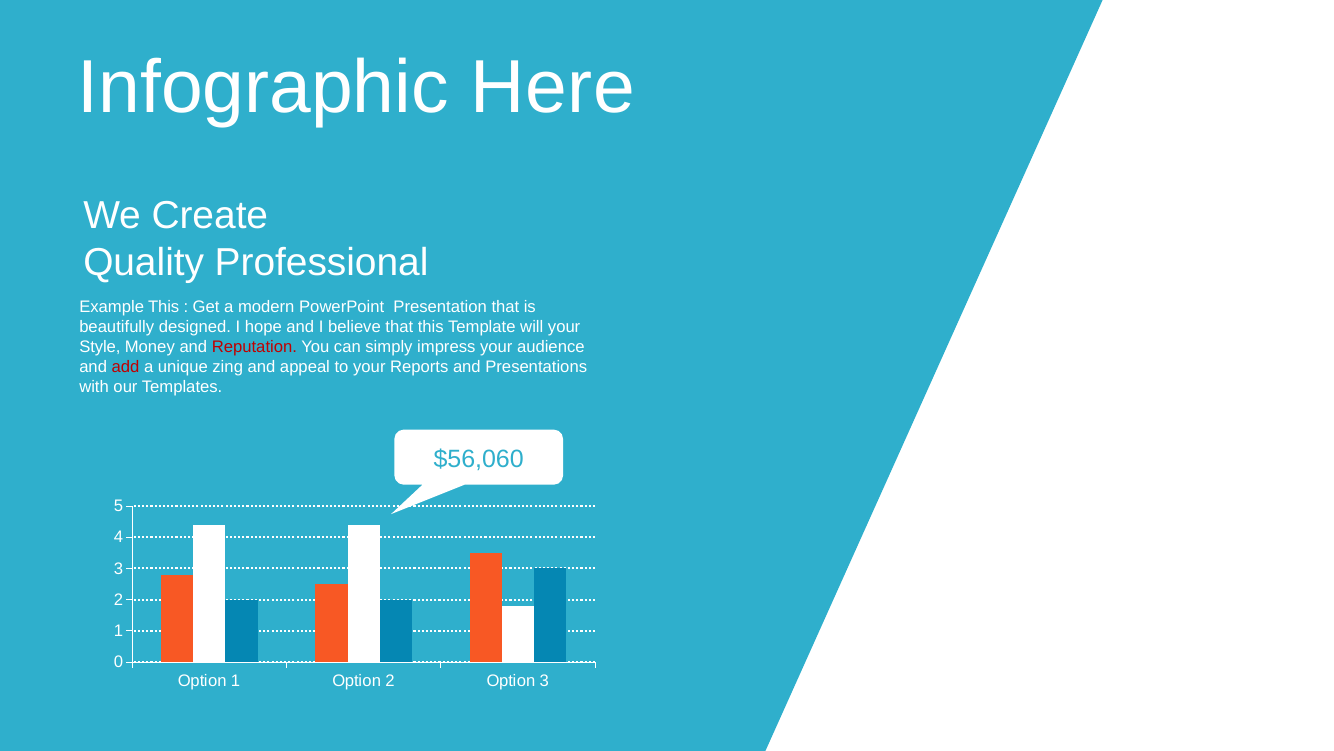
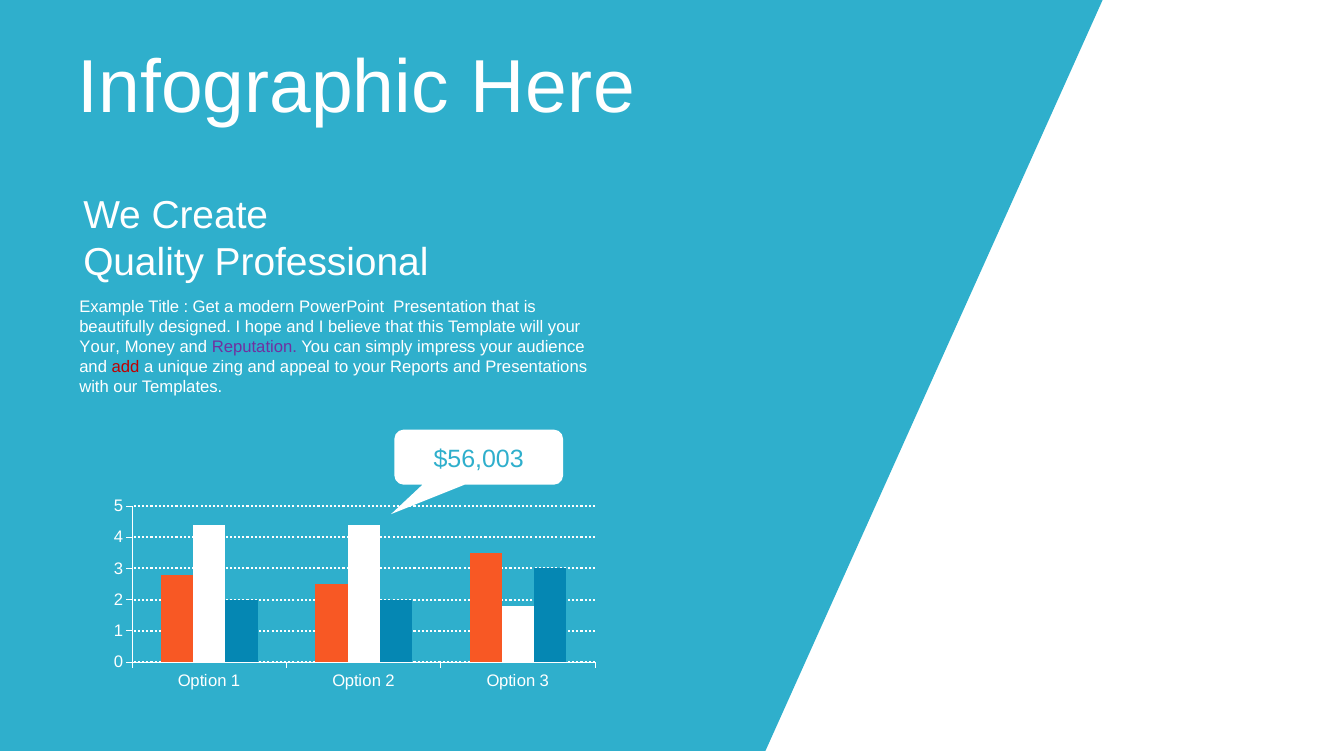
Example This: This -> Title
Style at (100, 347): Style -> Your
Reputation colour: red -> purple
$56,060: $56,060 -> $56,003
